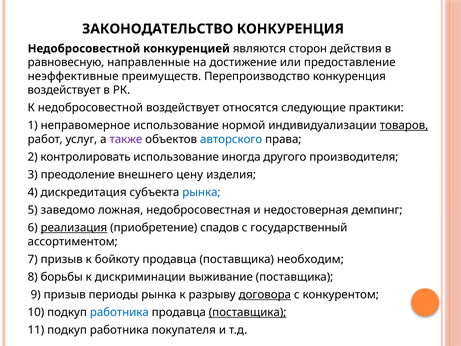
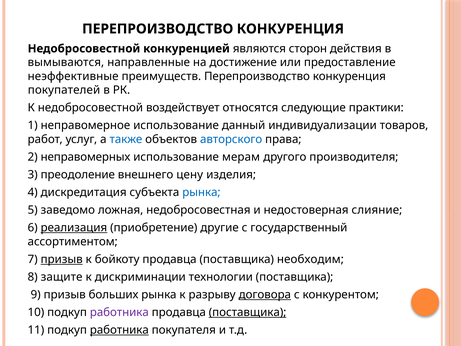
ЗАКОНОДАТЕЛЬСТВО at (158, 29): ЗАКОНОДАТЕЛЬСТВО -> ПЕРЕПРОИЗВОДСТВО
равновесную: равновесную -> вымываются
воздействует at (64, 90): воздействует -> покупателей
нормой: нормой -> данный
товаров underline: present -> none
также colour: purple -> blue
контролировать: контролировать -> неправомерных
иногда: иногда -> мерам
демпинг: демпинг -> слияние
спадов: спадов -> другие
призыв at (62, 259) underline: none -> present
борьбы: борьбы -> защите
выживание: выживание -> технологии
периоды: периоды -> больших
работника at (119, 312) colour: blue -> purple
работника at (119, 330) underline: none -> present
